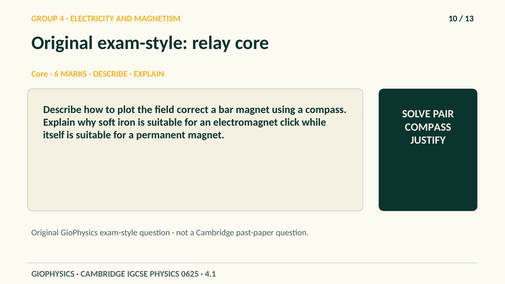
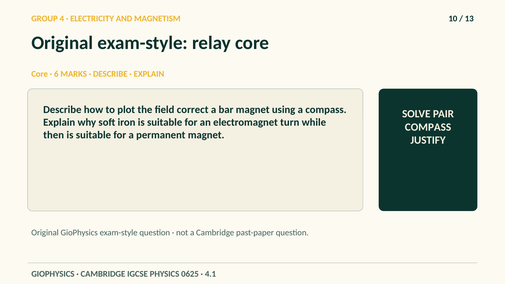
click: click -> turn
itself: itself -> then
